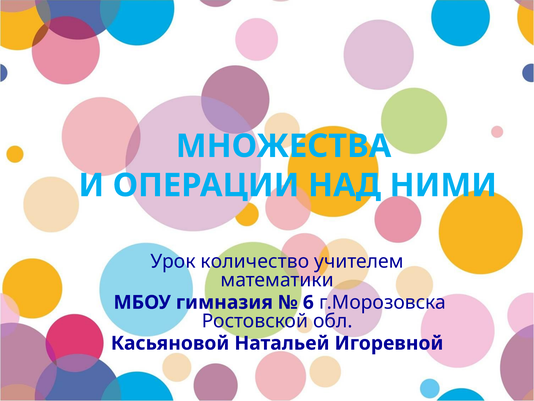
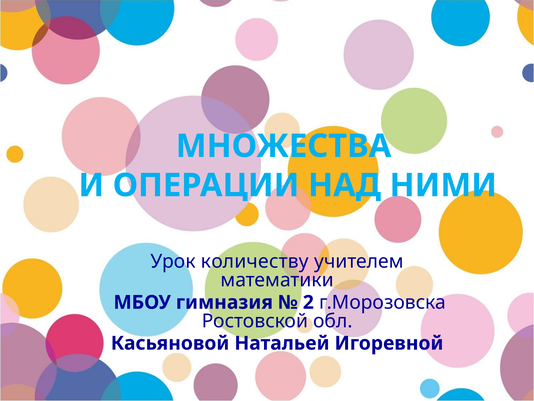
количество: количество -> количеству
6: 6 -> 2
